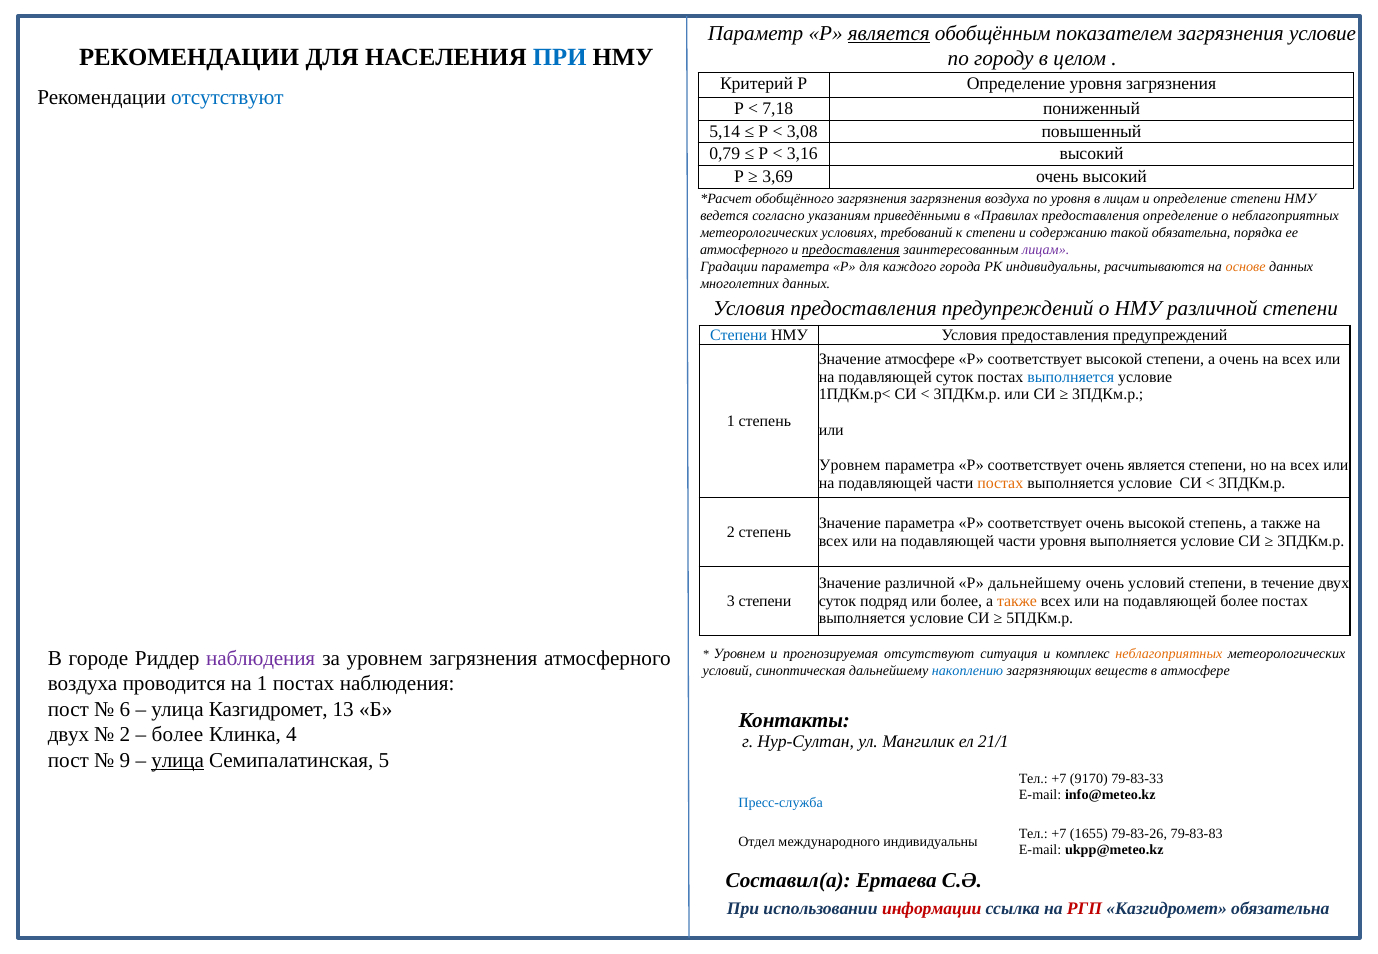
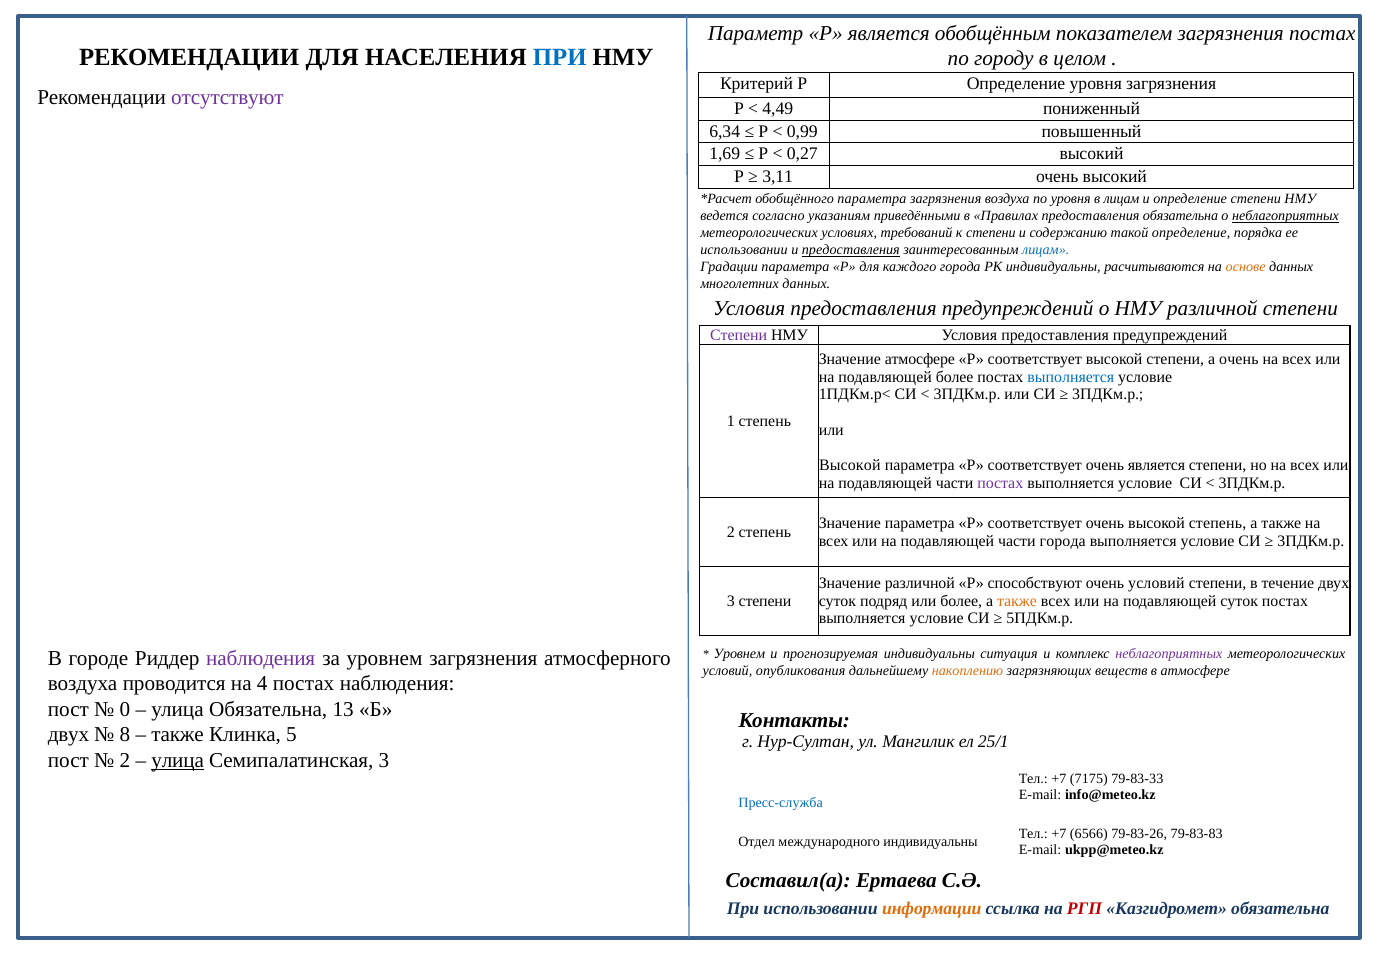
является at (889, 33) underline: present -> none
загрязнения условие: условие -> постах
отсутствуют at (227, 97) colour: blue -> purple
7,18: 7,18 -> 4,49
5,14: 5,14 -> 6,34
3,08: 3,08 -> 0,99
0,79: 0,79 -> 1,69
3,16: 3,16 -> 0,27
3,69: 3,69 -> 3,11
обобщённого загрязнения: загрязнения -> параметра
предоставления определение: определение -> обязательна
неблагоприятных at (1286, 216) underline: none -> present
такой обязательна: обязательна -> определение
атмосферного at (744, 250): атмосферного -> использовании
лицам at (1046, 250) colour: purple -> blue
Степени at (739, 335) colour: blue -> purple
подавляющей суток: суток -> более
Уровнем at (850, 465): Уровнем -> Высокой
постах at (1000, 483) colour: orange -> purple
части уровня: уровня -> города
Р дальнейшему: дальнейшему -> способствуют
подавляющей более: более -> суток
прогнозируемая отсутствуют: отсутствуют -> индивидуальны
неблагоприятных at (1169, 654) colour: orange -> purple
синоптическая: синоптическая -> опубликования
накоплению colour: blue -> orange
на 1: 1 -> 4
6: 6 -> 0
улица Казгидромет: Казгидромет -> Обязательна
2 at (125, 735): 2 -> 8
более at (177, 735): более -> также
4: 4 -> 5
21/1: 21/1 -> 25/1
9 at (125, 760): 9 -> 2
Семипалатинская 5: 5 -> 3
9170: 9170 -> 7175
1655: 1655 -> 6566
информации colour: red -> orange
